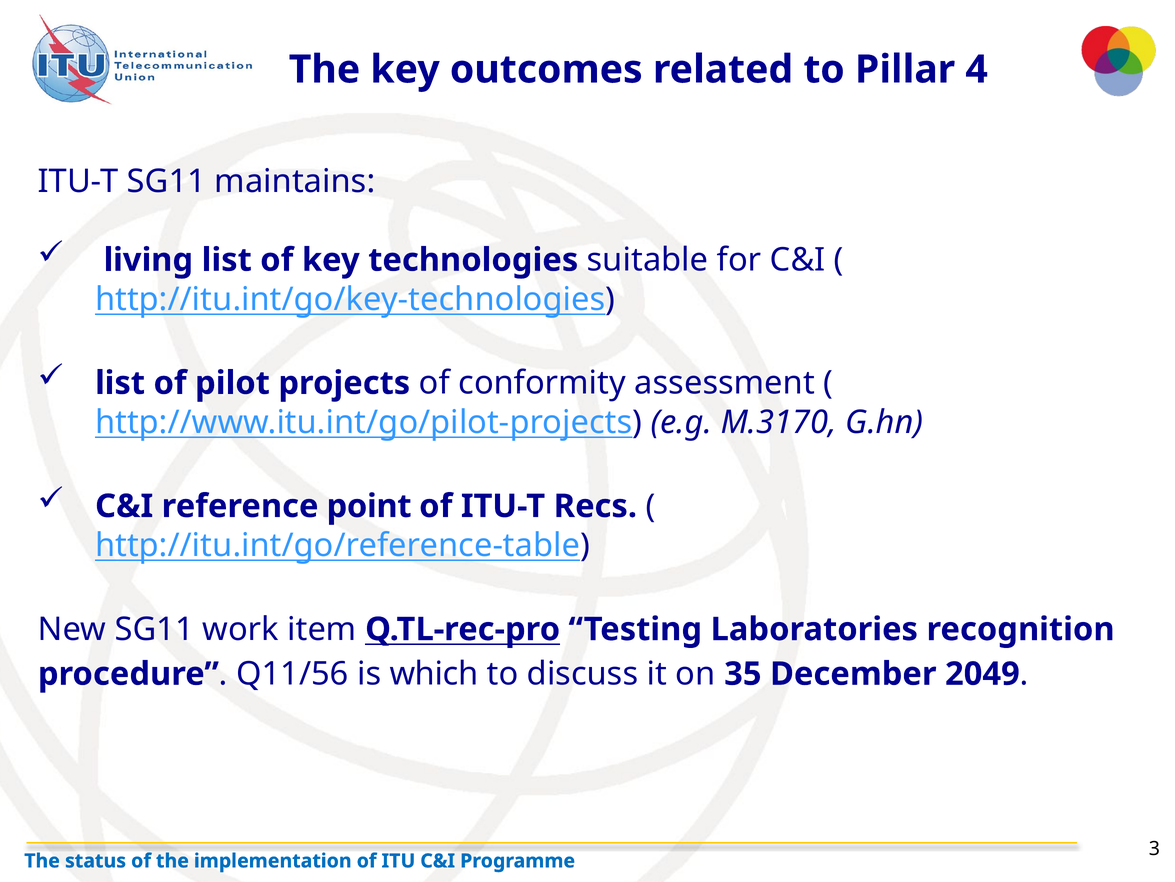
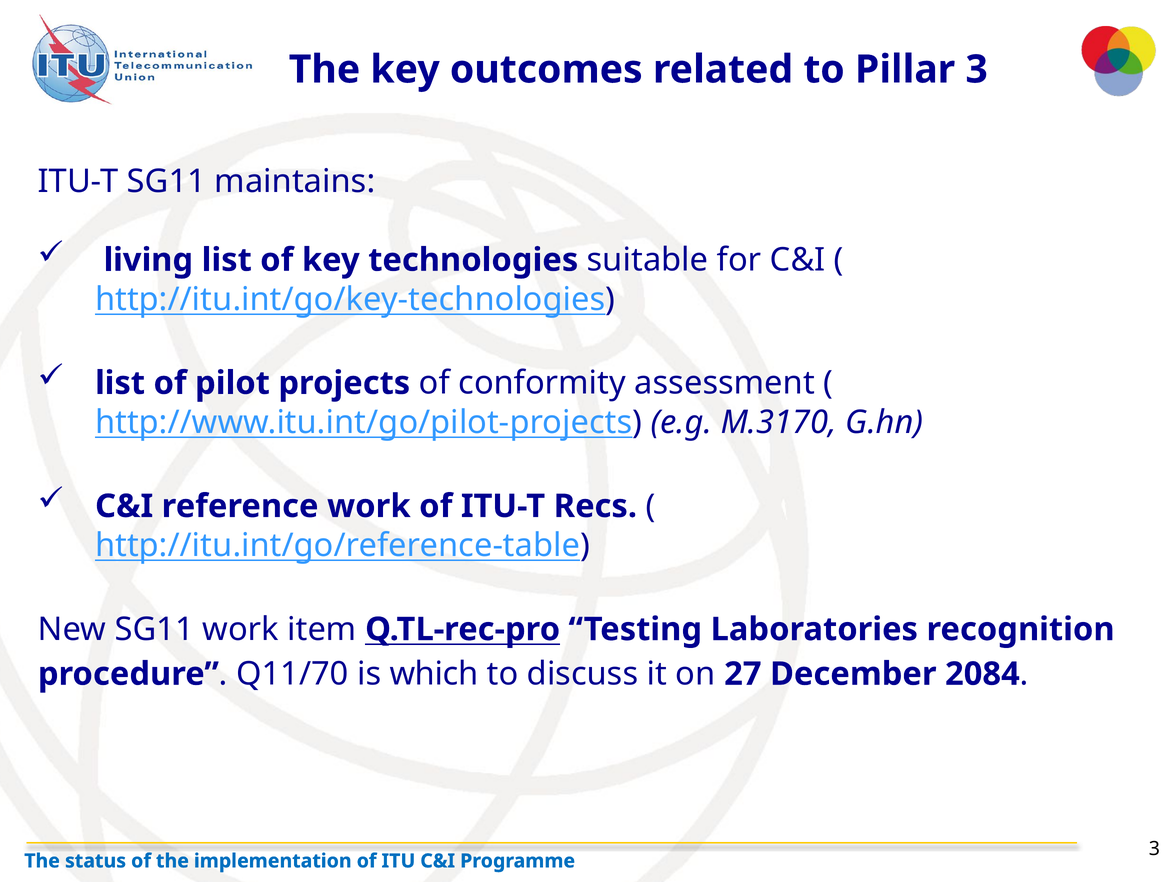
Pillar 4: 4 -> 3
reference point: point -> work
Q11/56: Q11/56 -> Q11/70
35: 35 -> 27
2049: 2049 -> 2084
